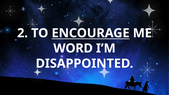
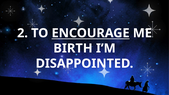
WORD: WORD -> BIRTH
